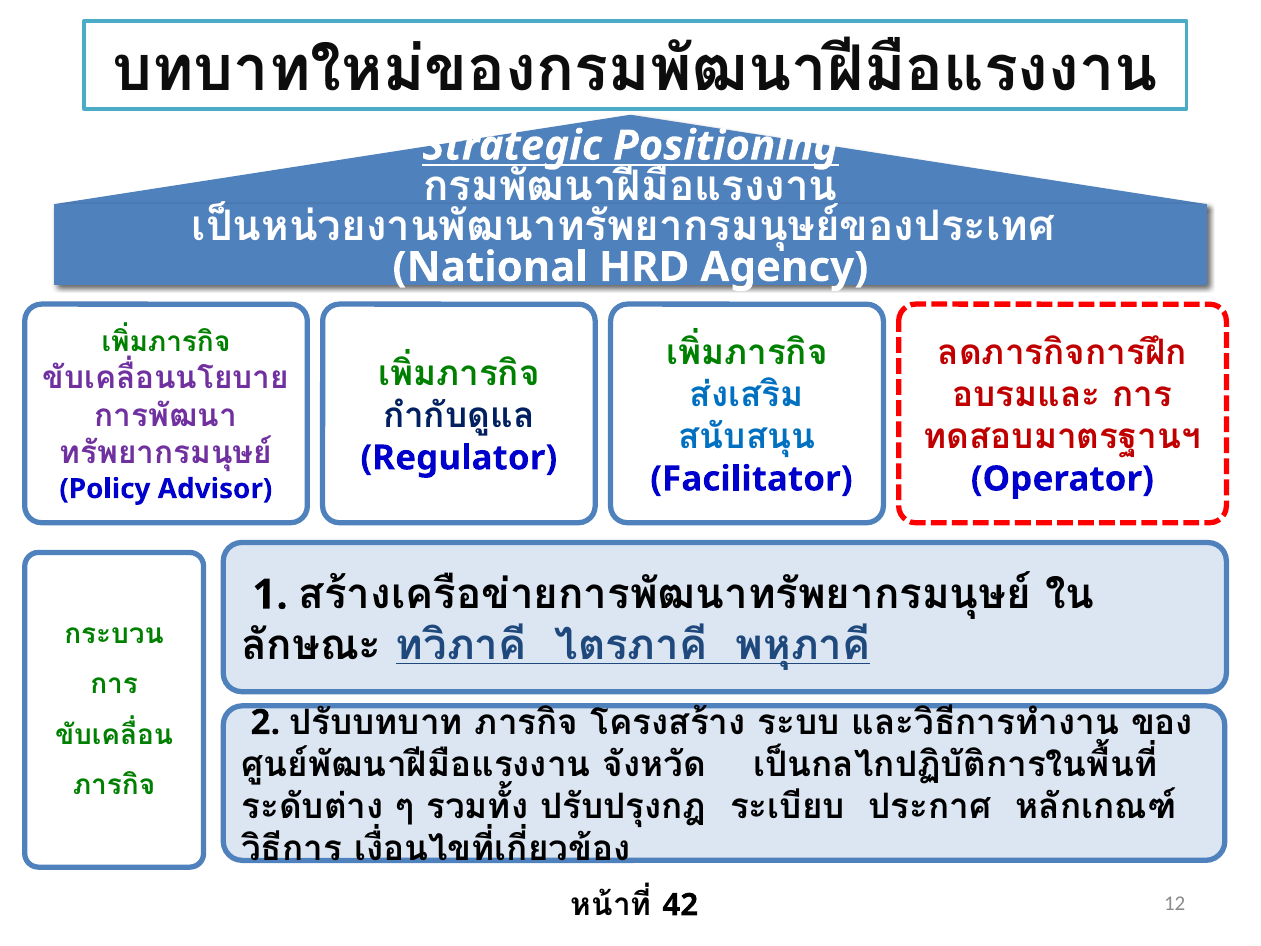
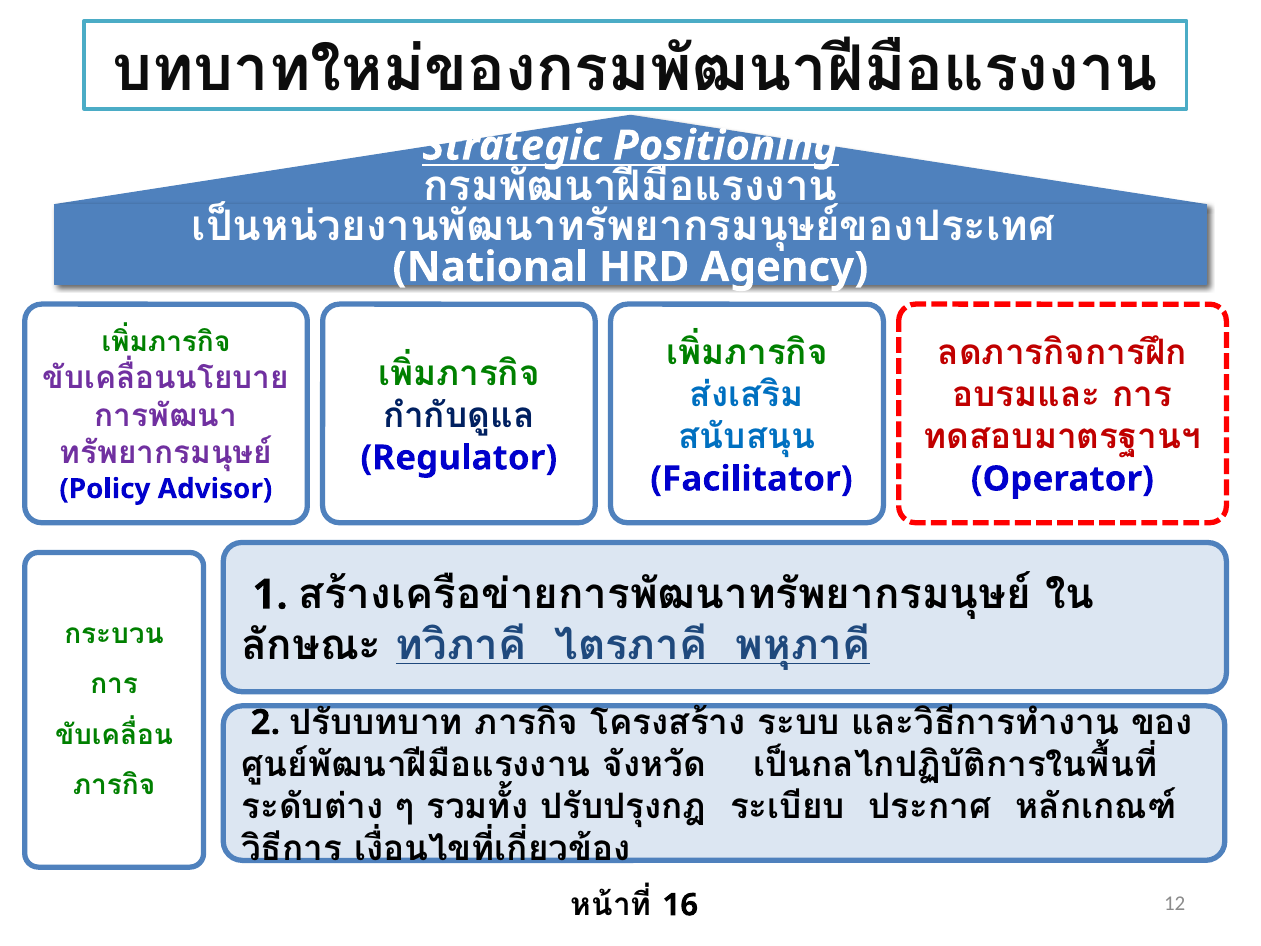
42: 42 -> 16
